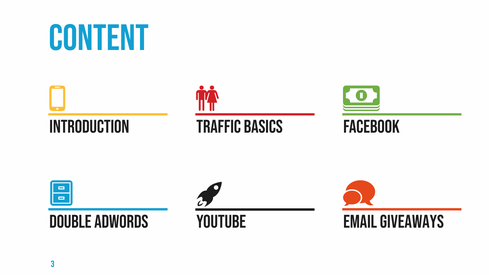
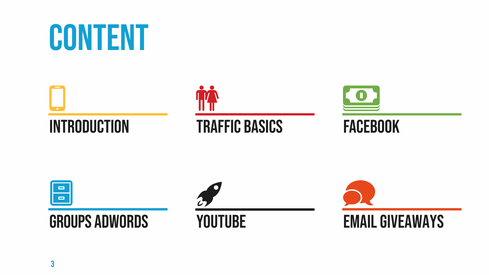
Double: Double -> Groups
